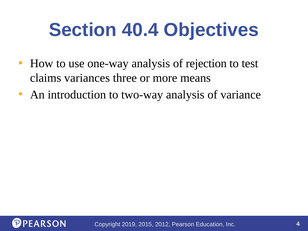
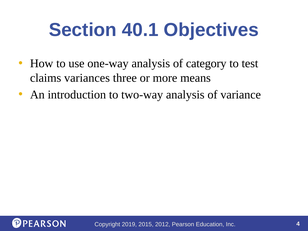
40.4: 40.4 -> 40.1
rejection: rejection -> category
